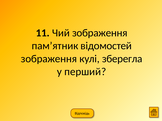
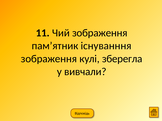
відомостей: відомостей -> існуванння
перший: перший -> вивчали
